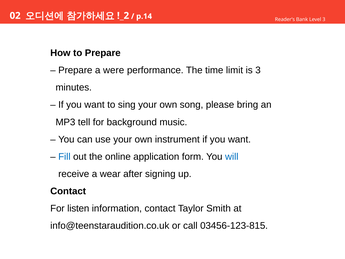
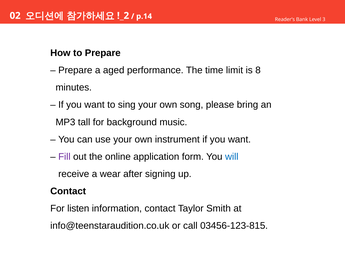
were: were -> aged
is 3: 3 -> 8
tell: tell -> tall
Fill colour: blue -> purple
